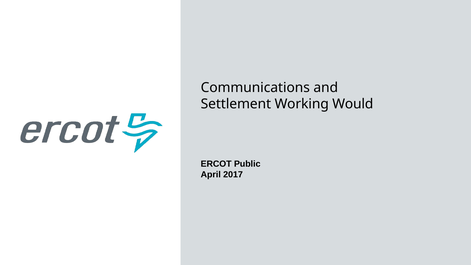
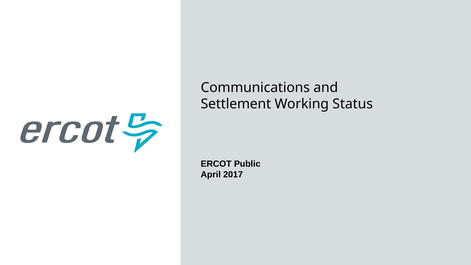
Would: Would -> Status
